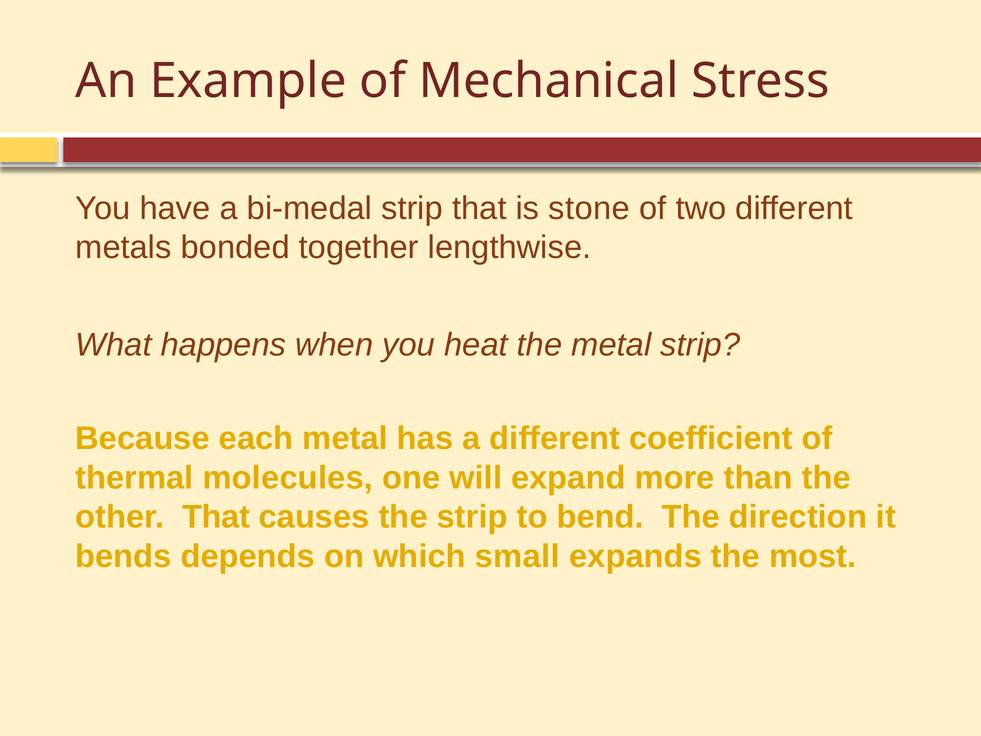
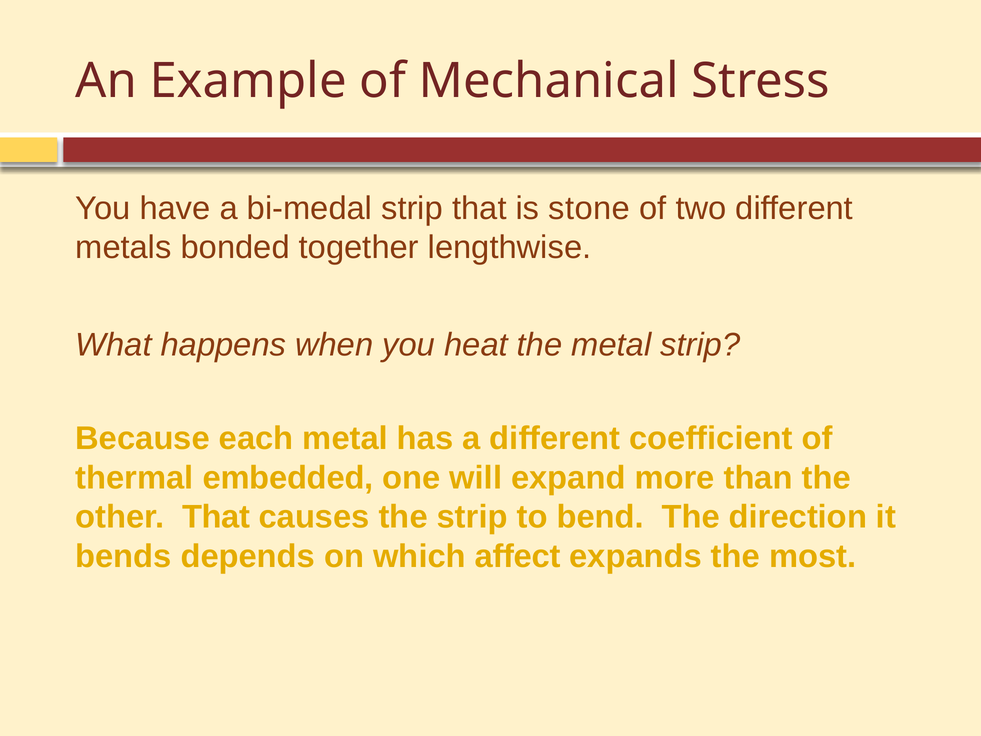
molecules: molecules -> embedded
small: small -> affect
